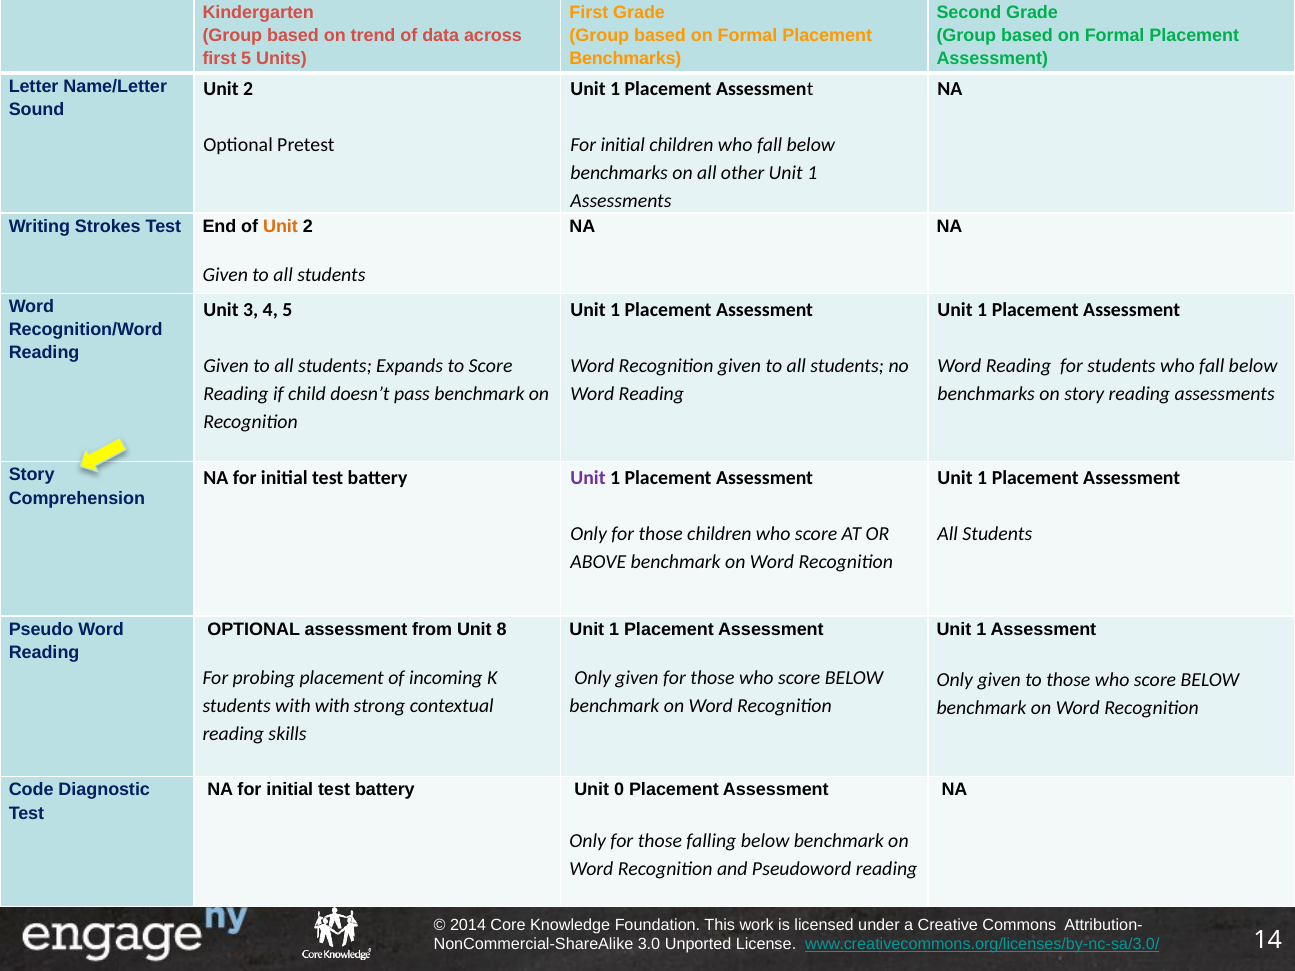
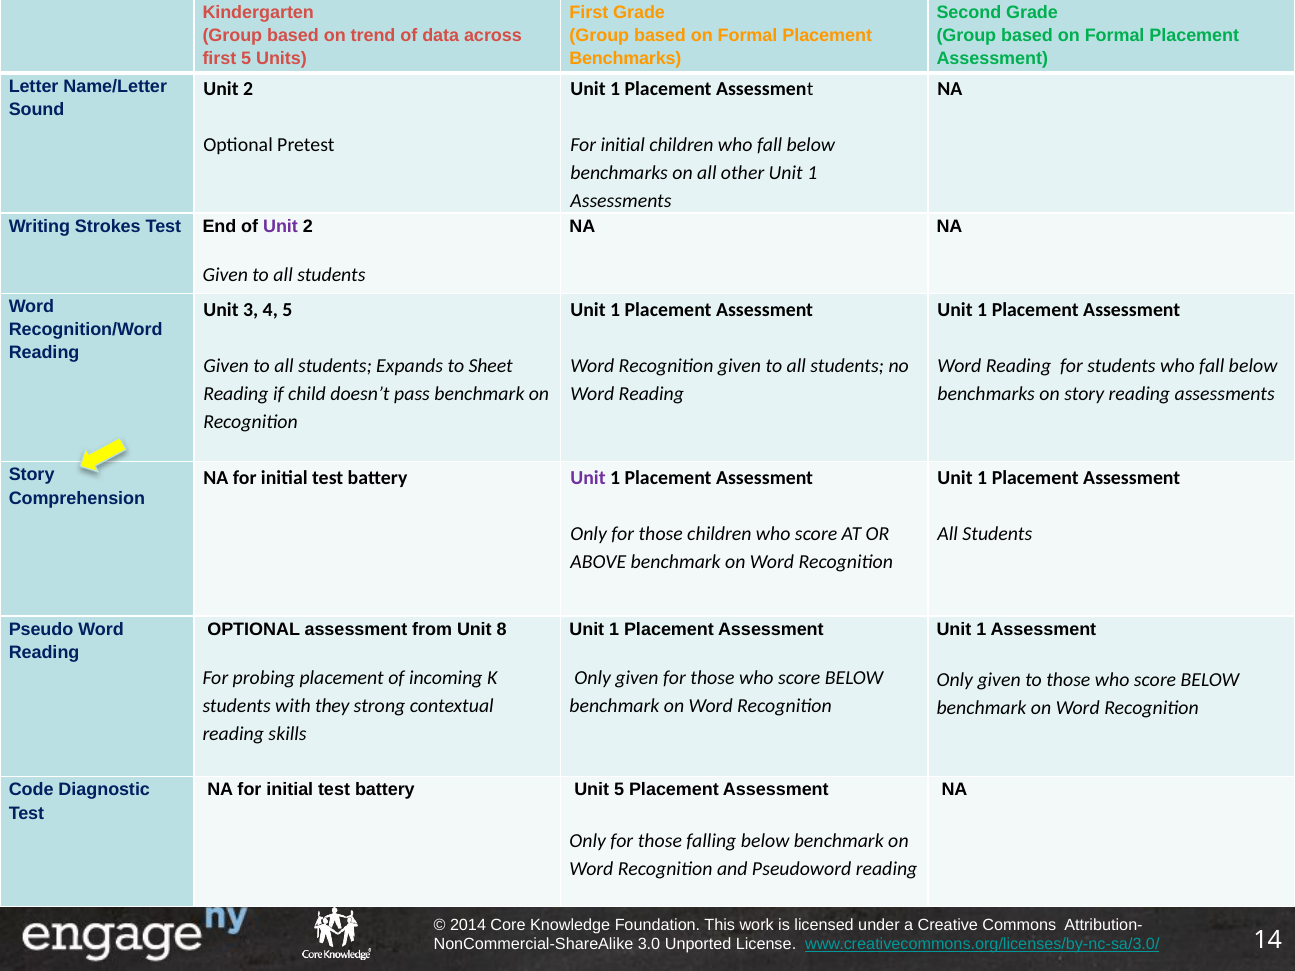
Unit at (280, 226) colour: orange -> purple
to Score: Score -> Sheet
with with: with -> they
Unit 0: 0 -> 5
